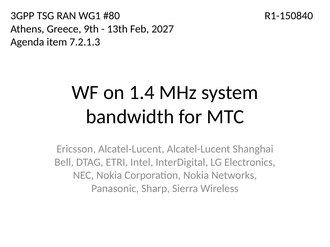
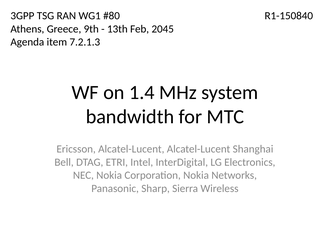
2027: 2027 -> 2045
